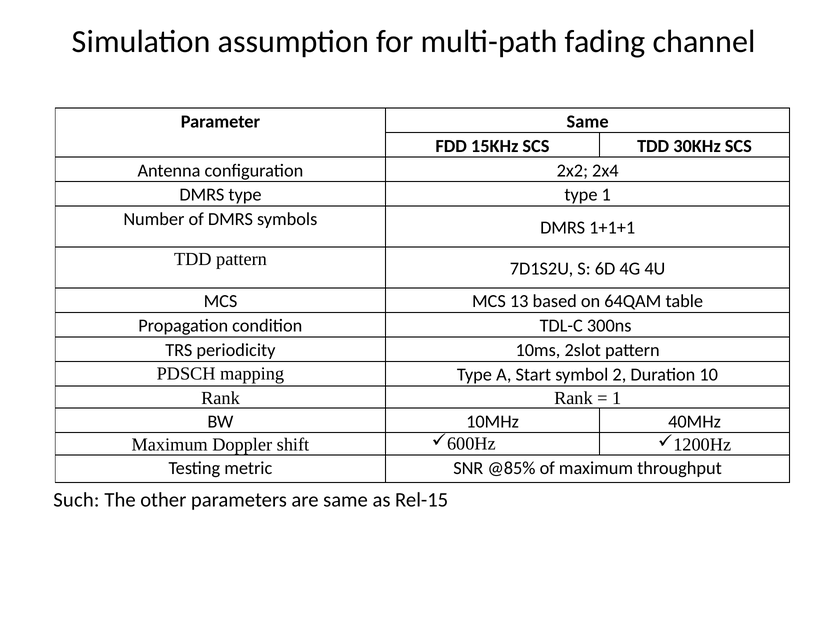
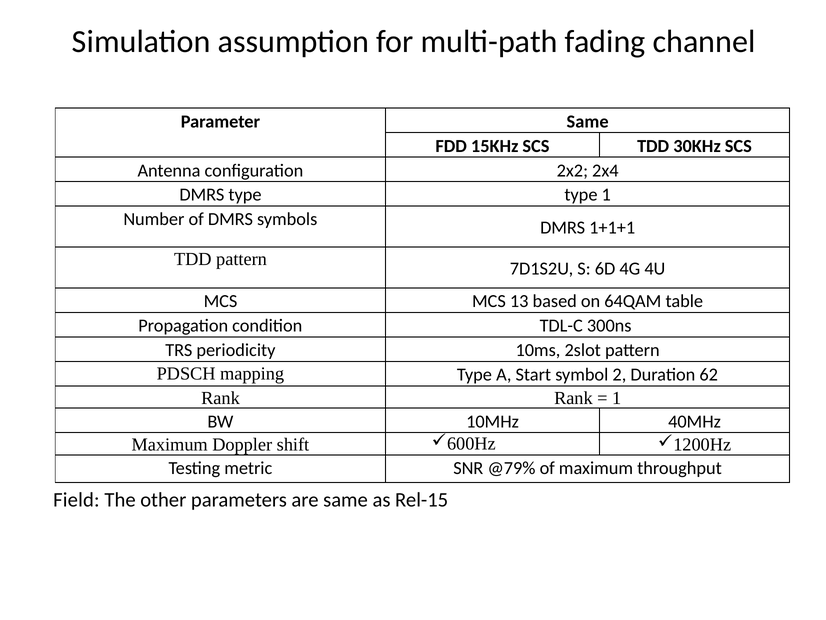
10: 10 -> 62
@85%: @85% -> @79%
Such: Such -> Field
